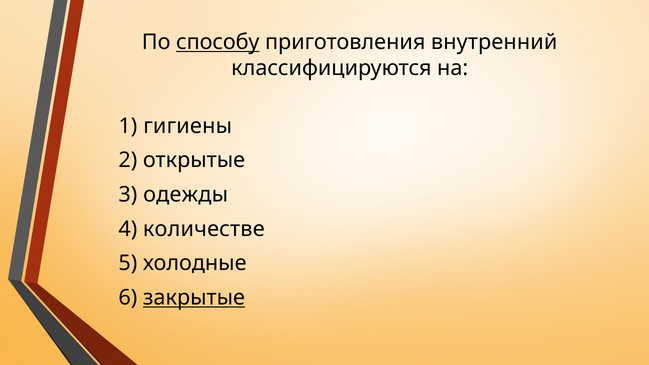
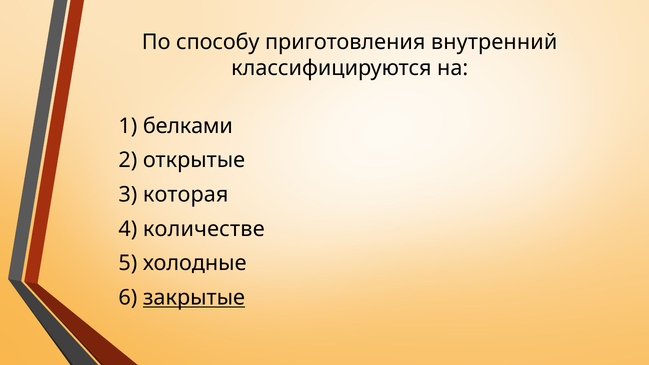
способу underline: present -> none
гигиены: гигиены -> белками
одежды: одежды -> которая
